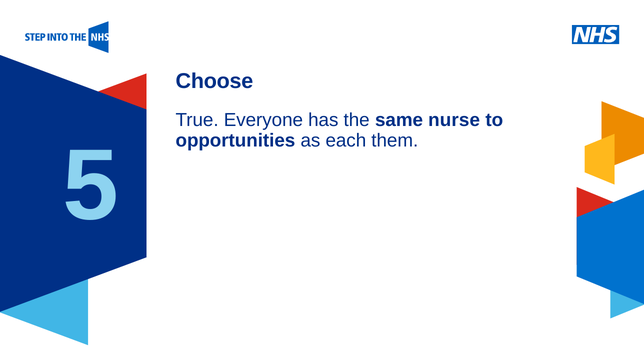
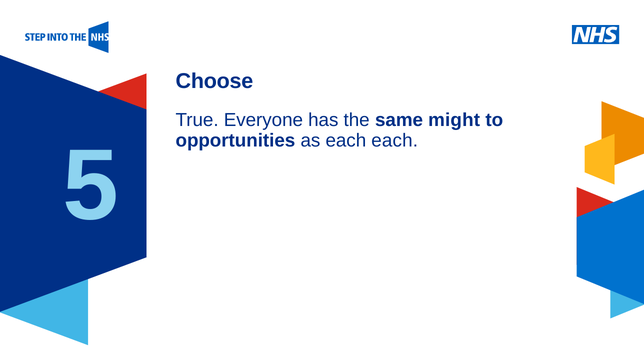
nurse: nurse -> might
each them: them -> each
